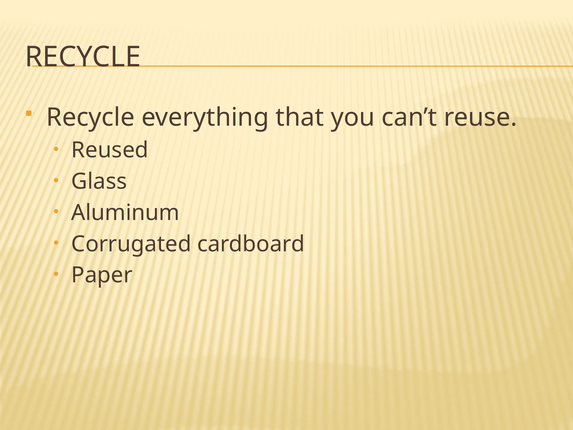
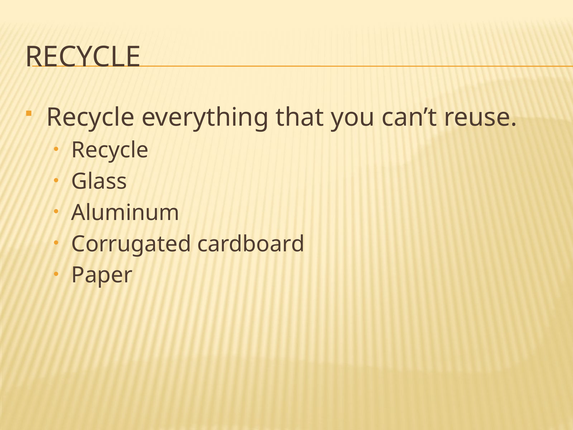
Reused at (110, 150): Reused -> Recycle
